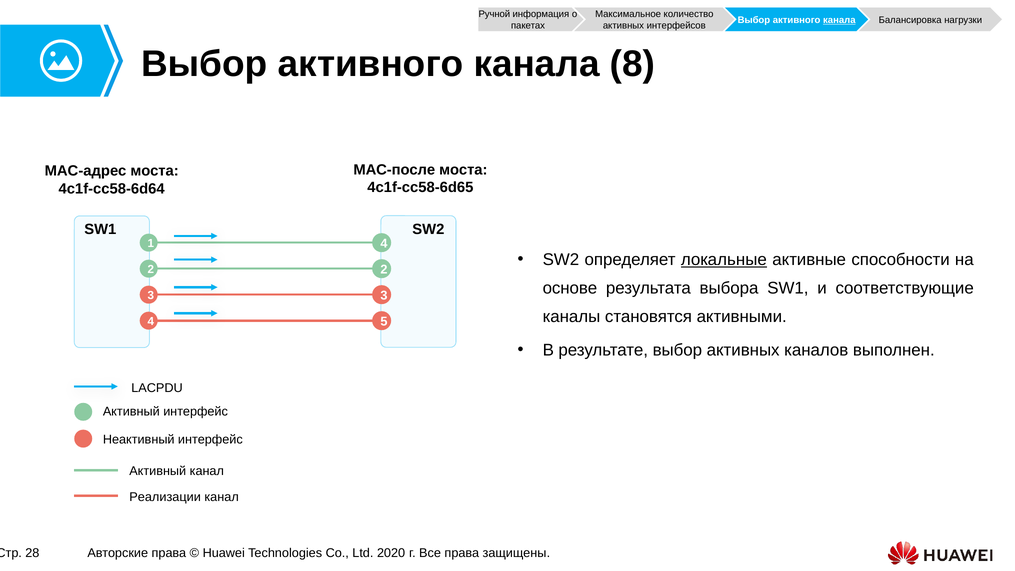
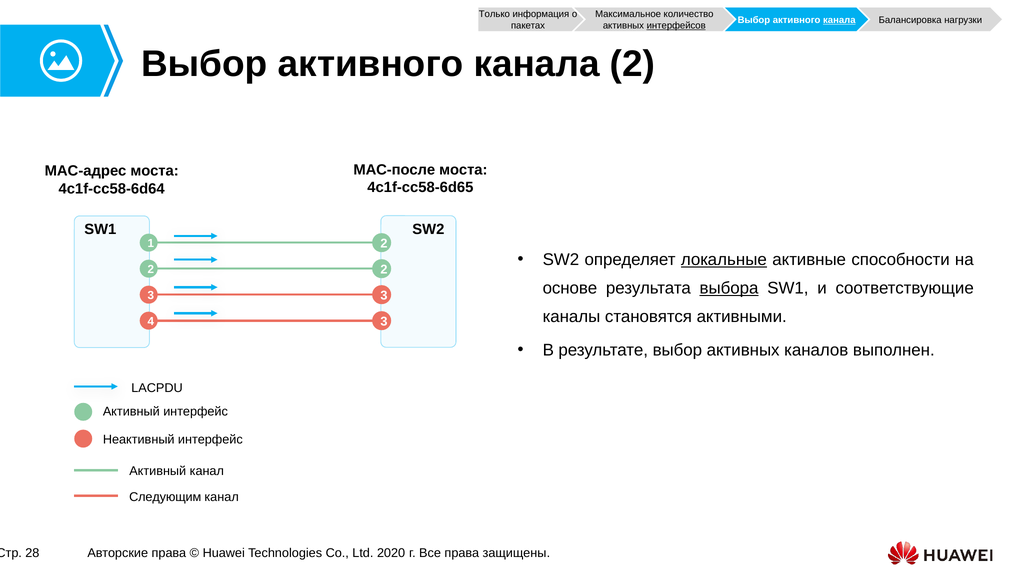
Ручной: Ручной -> Только
интерфейсов underline: none -> present
канала 8: 8 -> 2
1 4: 4 -> 2
выбора underline: none -> present
4 5: 5 -> 3
Реализации: Реализации -> Следующим
